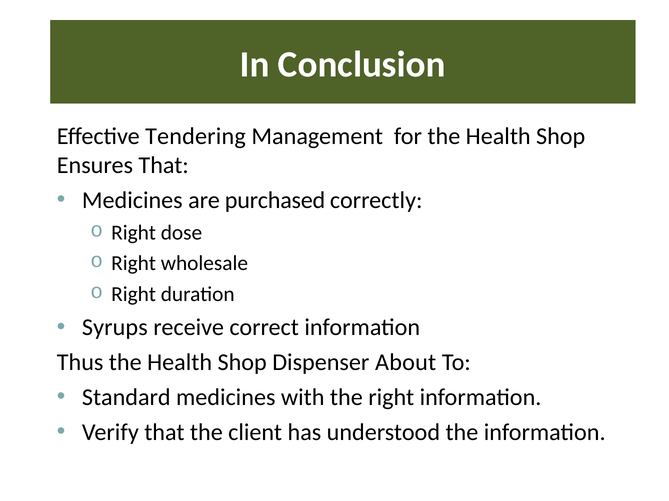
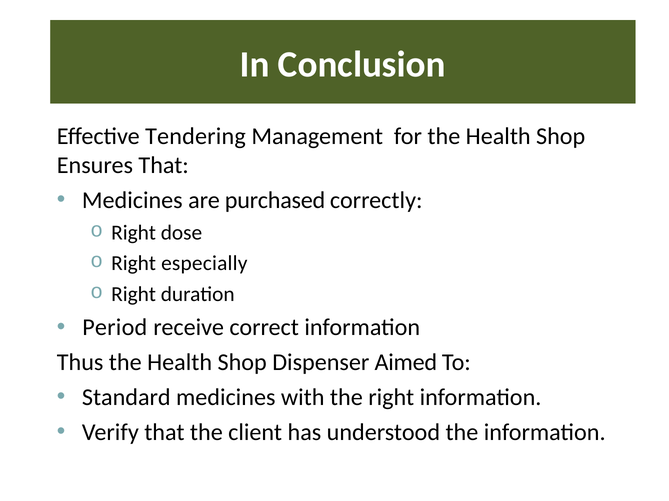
wholesale: wholesale -> especially
Syrups: Syrups -> Period
About: About -> Aimed
